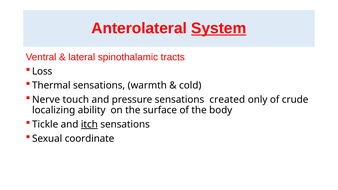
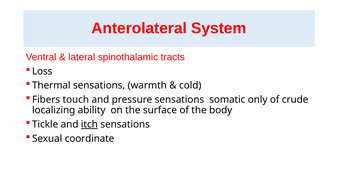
System underline: present -> none
Nerve: Nerve -> Fibers
created: created -> somatic
